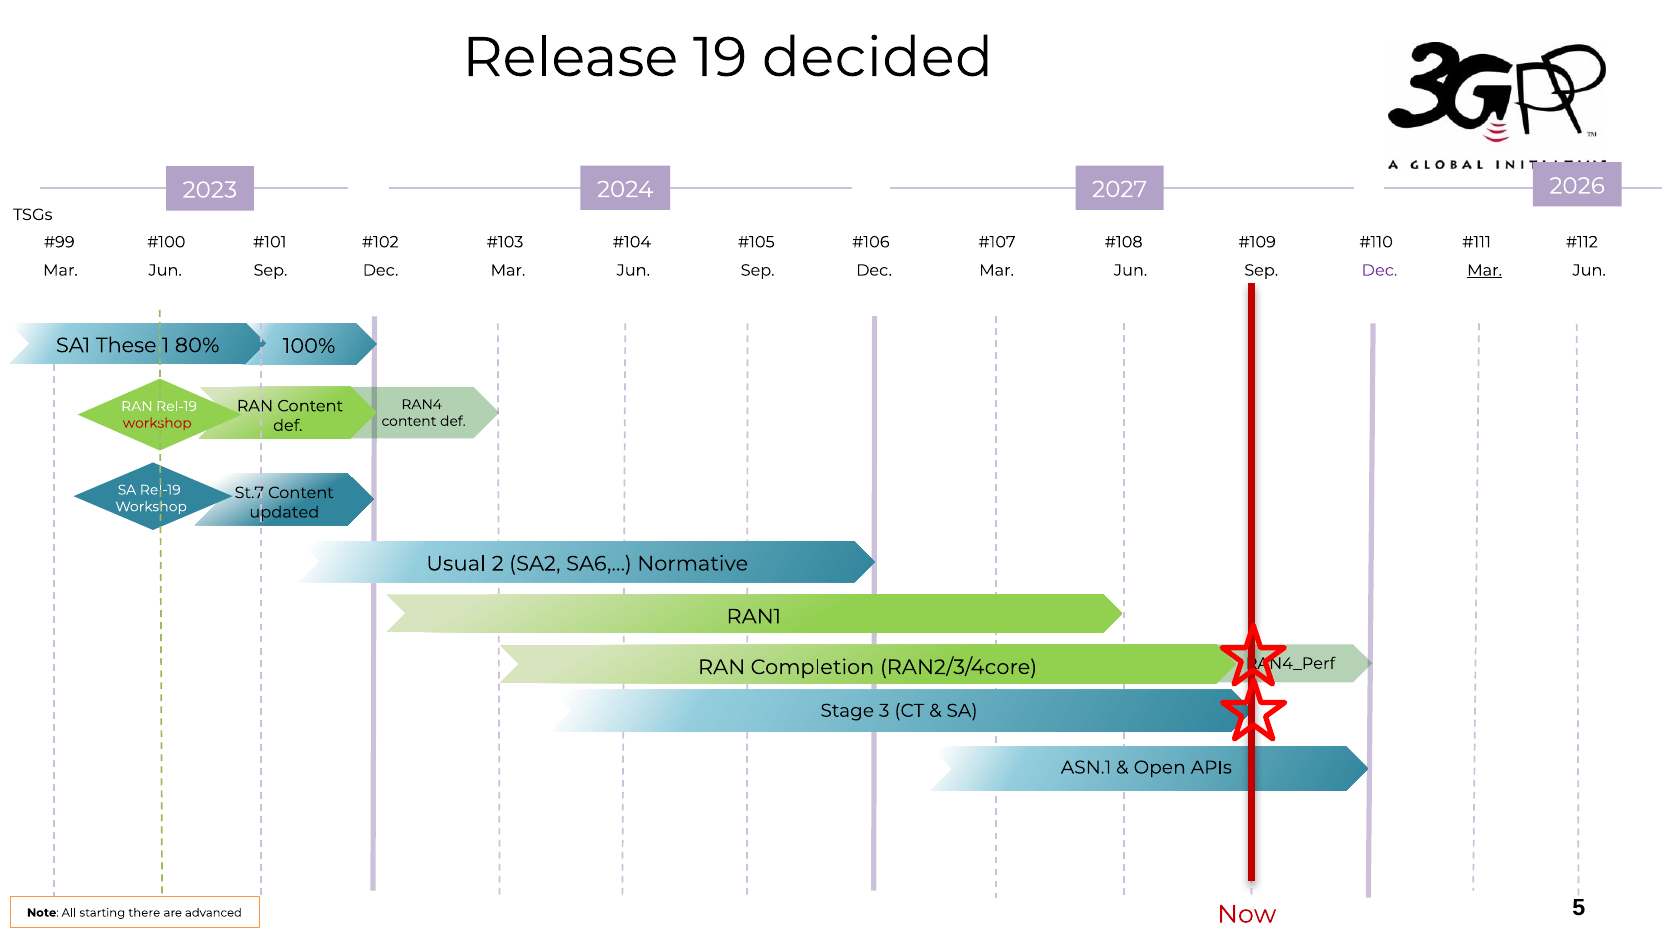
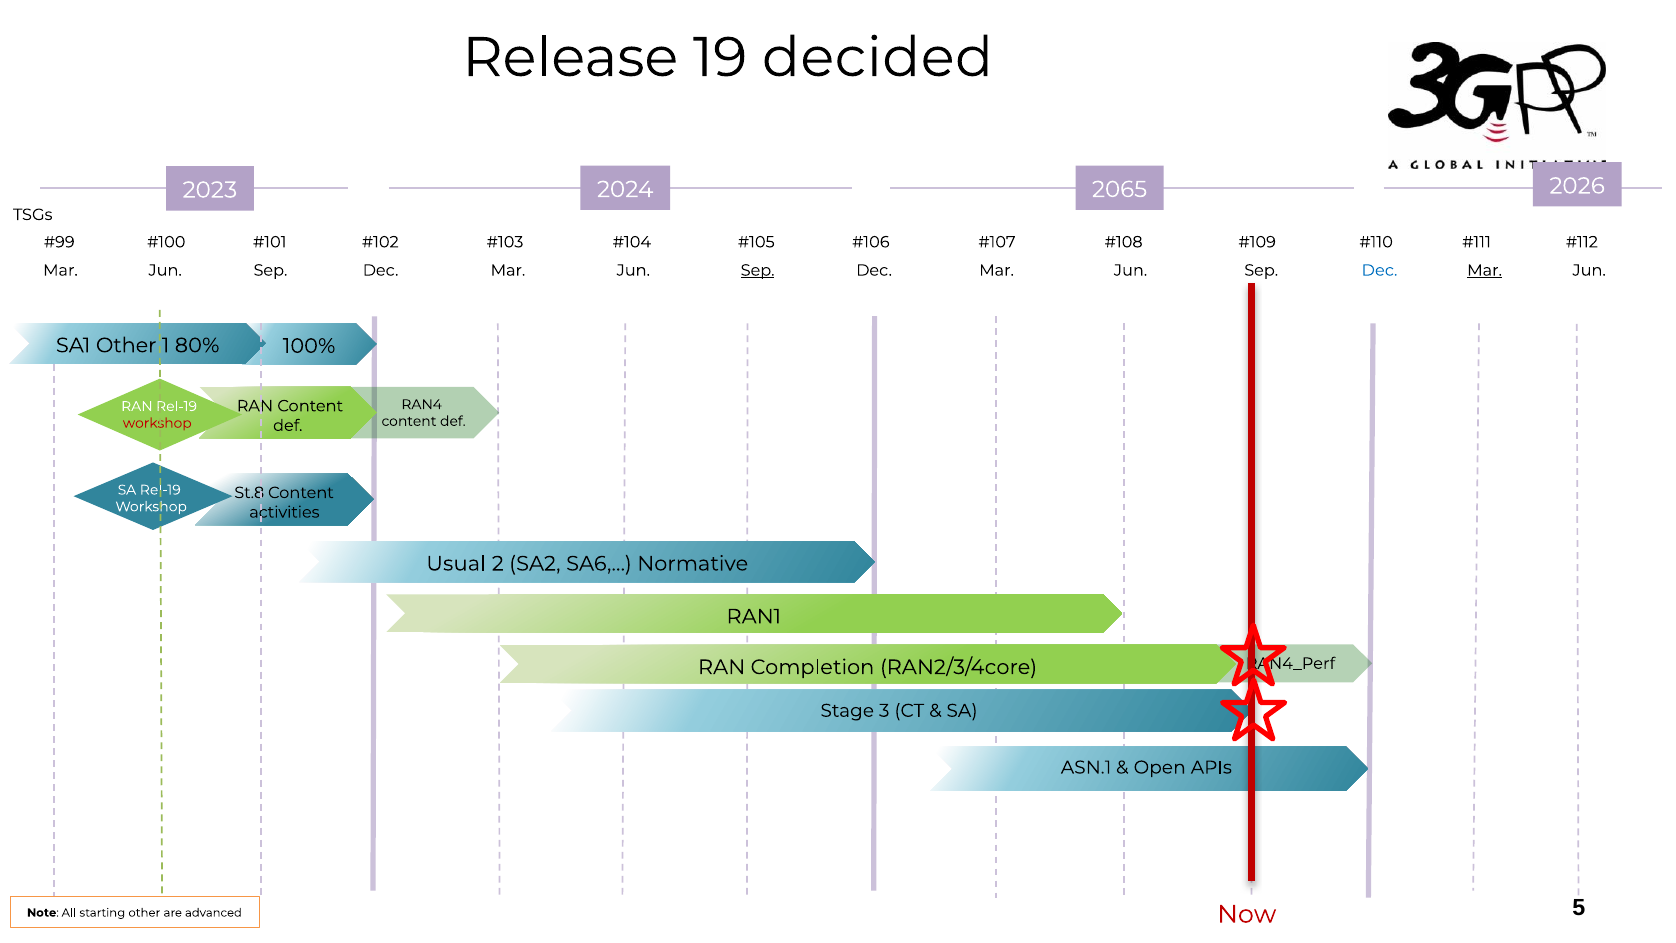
2027: 2027 -> 2065
Sep at (758, 270) underline: none -> present
Dec at (1379, 270) colour: purple -> blue
SA1 These: These -> Other
St.7: St.7 -> St.8
updated: updated -> activities
starting there: there -> other
